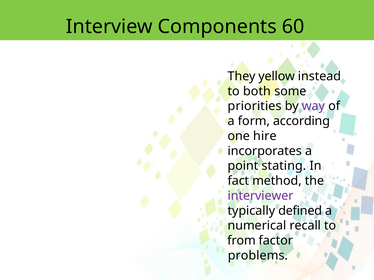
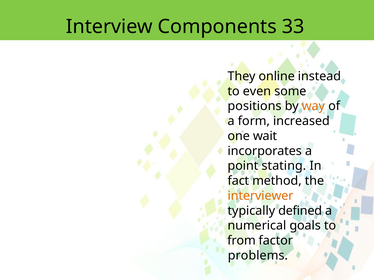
60: 60 -> 33
yellow: yellow -> online
both: both -> even
priorities: priorities -> positions
way colour: purple -> orange
according: according -> increased
hire: hire -> wait
interviewer colour: purple -> orange
recall: recall -> goals
